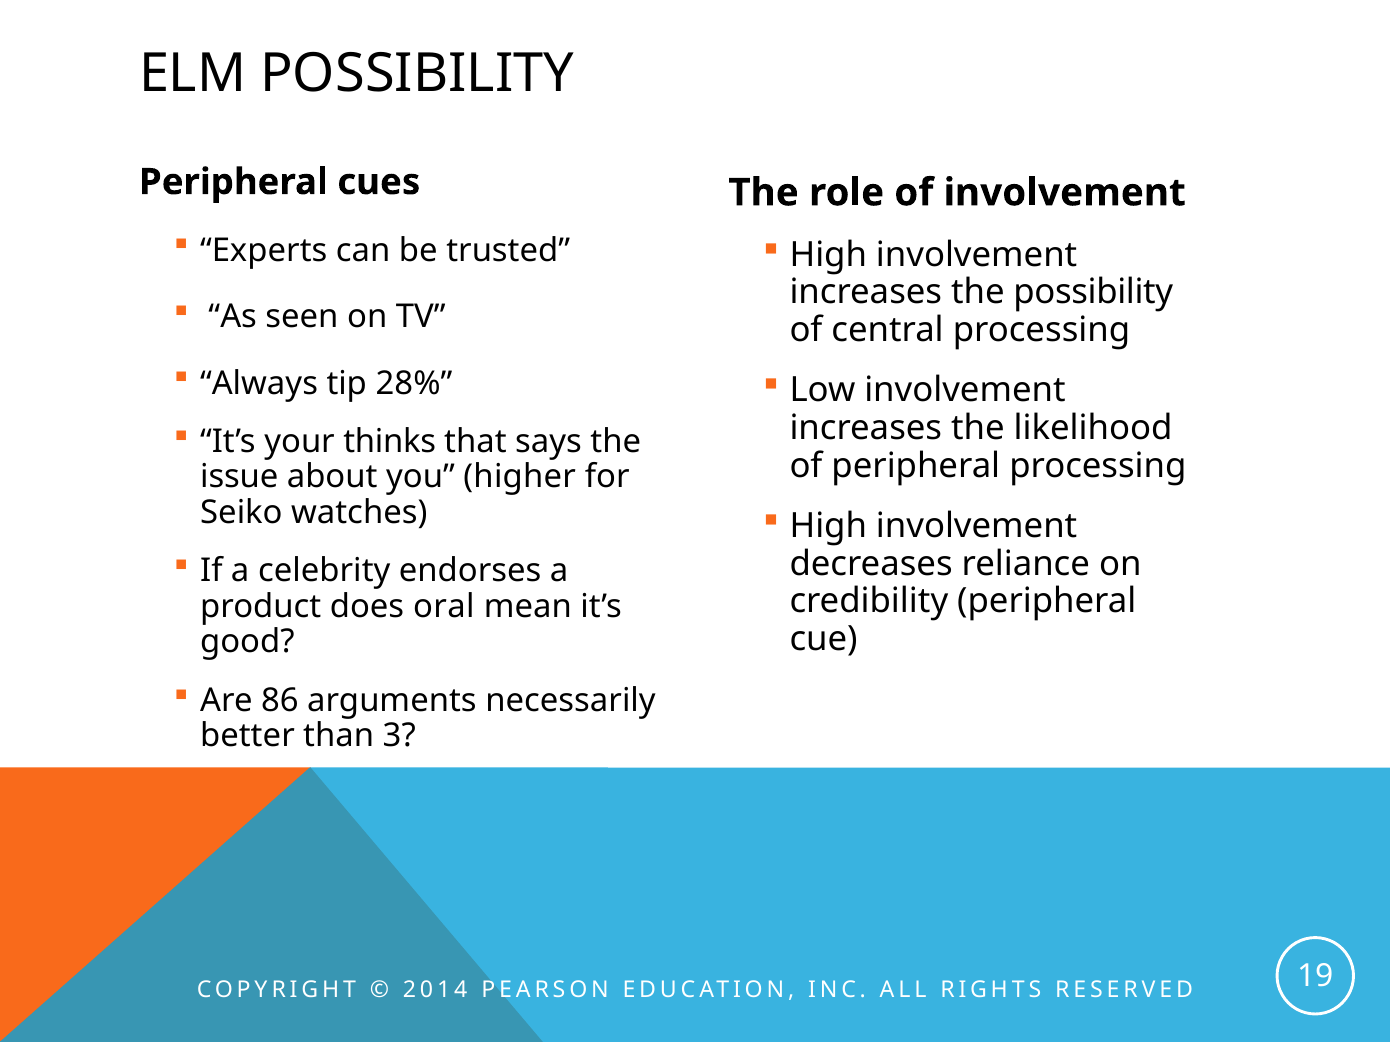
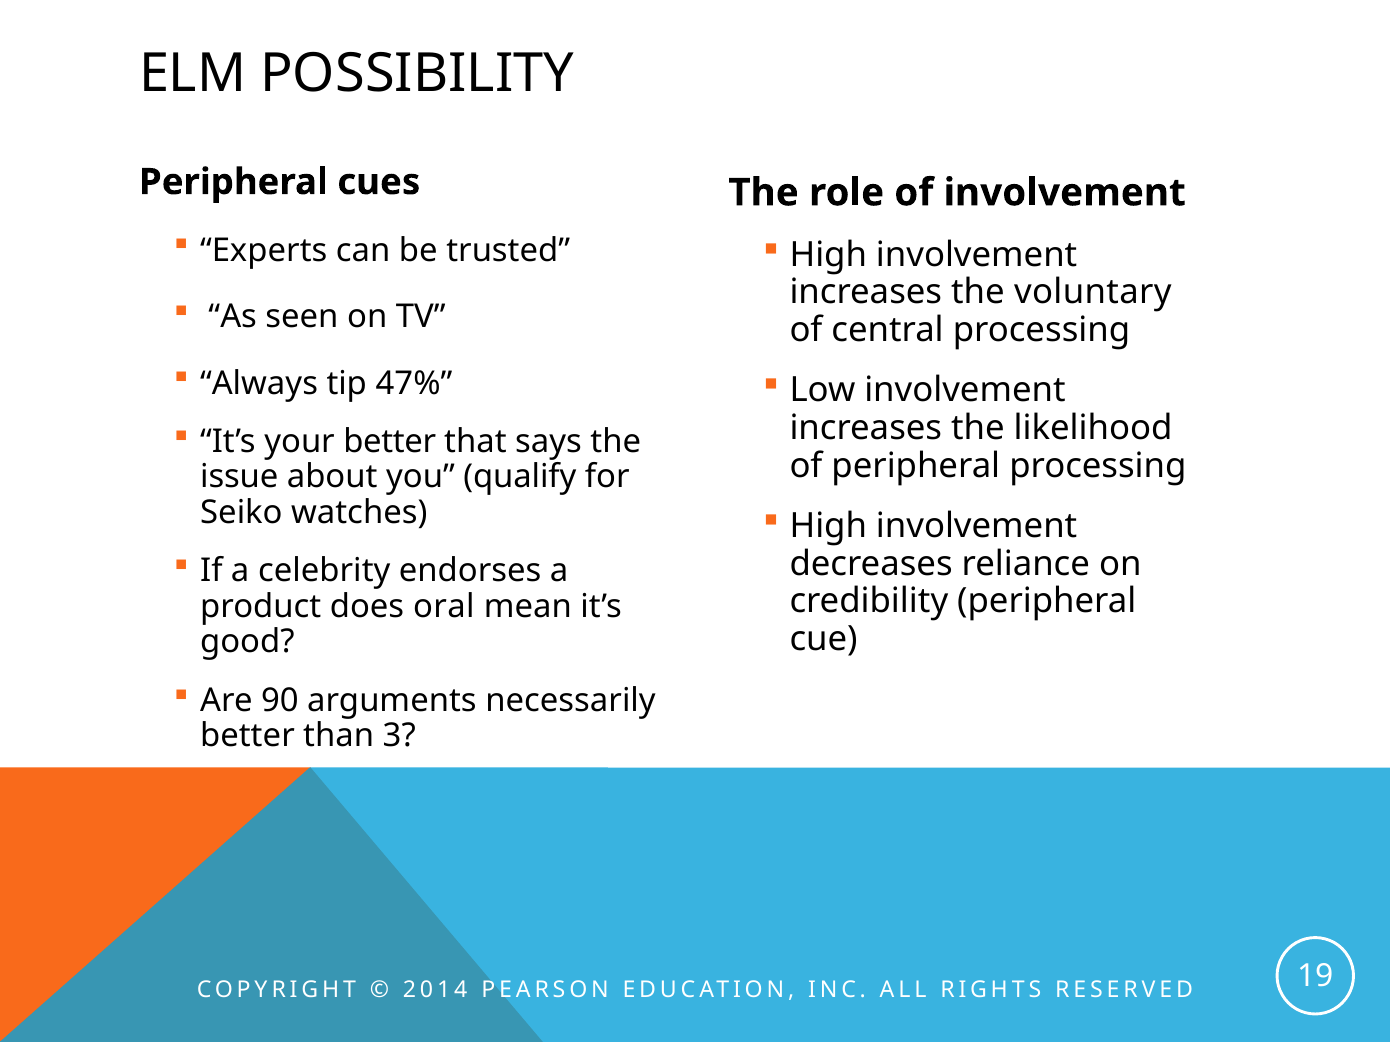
the possibility: possibility -> voluntary
28%: 28% -> 47%
your thinks: thinks -> better
higher: higher -> qualify
86: 86 -> 90
